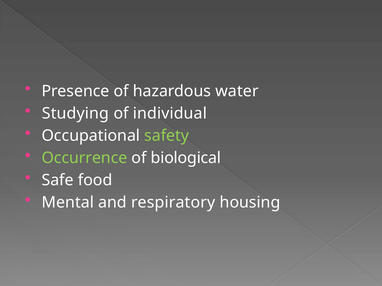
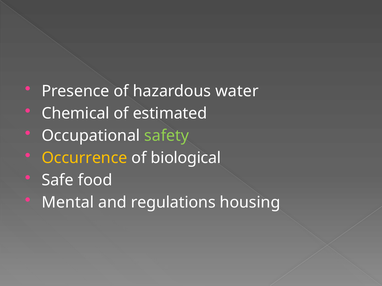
Studying: Studying -> Chemical
individual: individual -> estimated
Occurrence colour: light green -> yellow
respiratory: respiratory -> regulations
